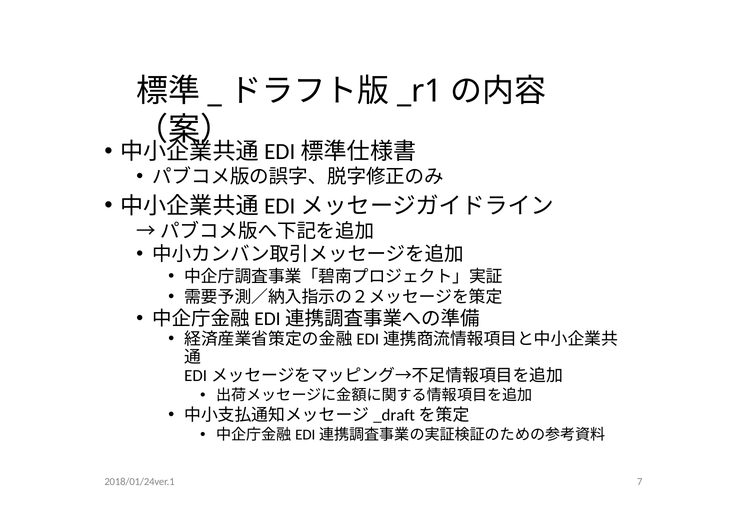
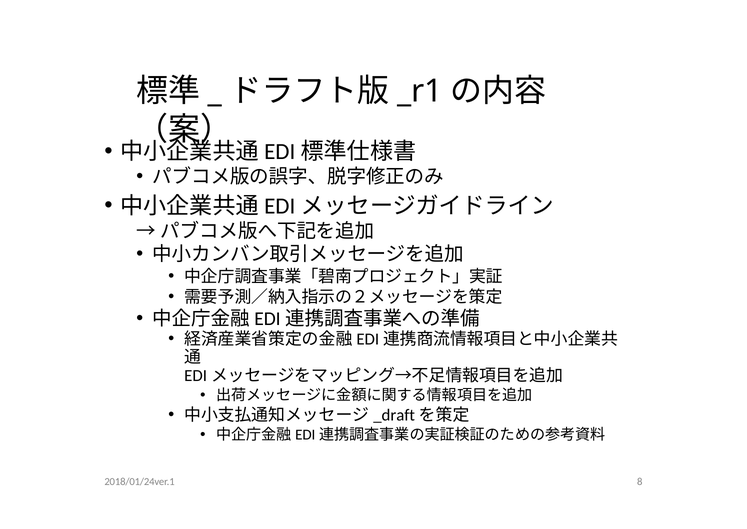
7: 7 -> 8
